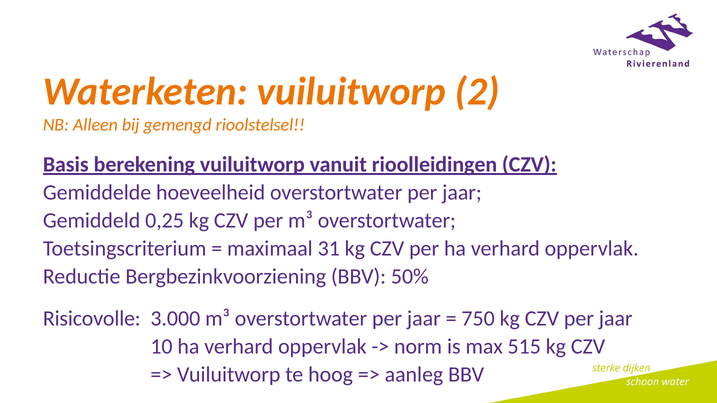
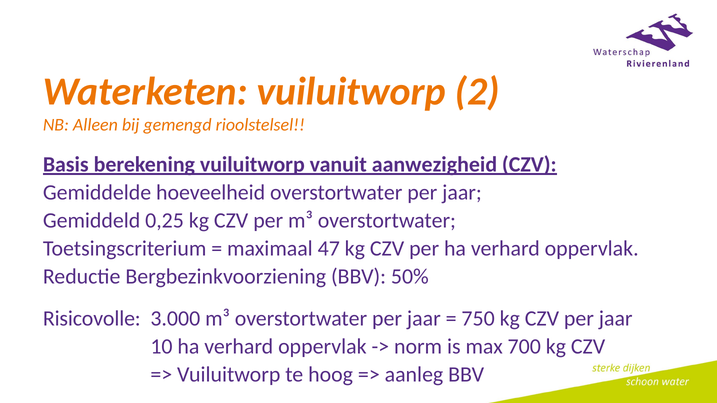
rioolleidingen: rioolleidingen -> aanwezigheid
31: 31 -> 47
515: 515 -> 700
